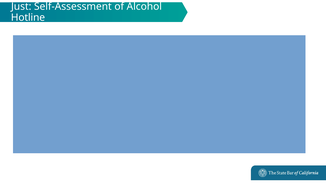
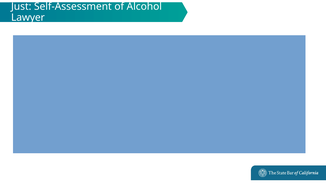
Hotline: Hotline -> Lawyer
